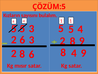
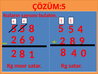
3 at (32, 28): 3 -> 8
6 3: 3 -> 9
4 9: 9 -> 0
8 6: 6 -> 1
